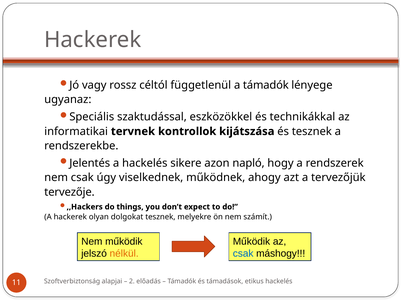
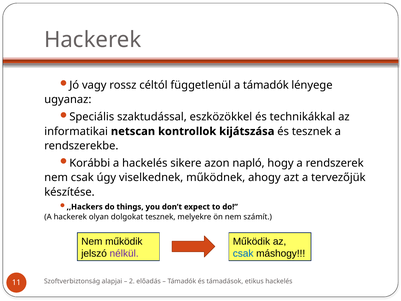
tervnek: tervnek -> netscan
Jelentés: Jelentés -> Korábbi
tervezője: tervezője -> készítése
nélkül colour: orange -> purple
